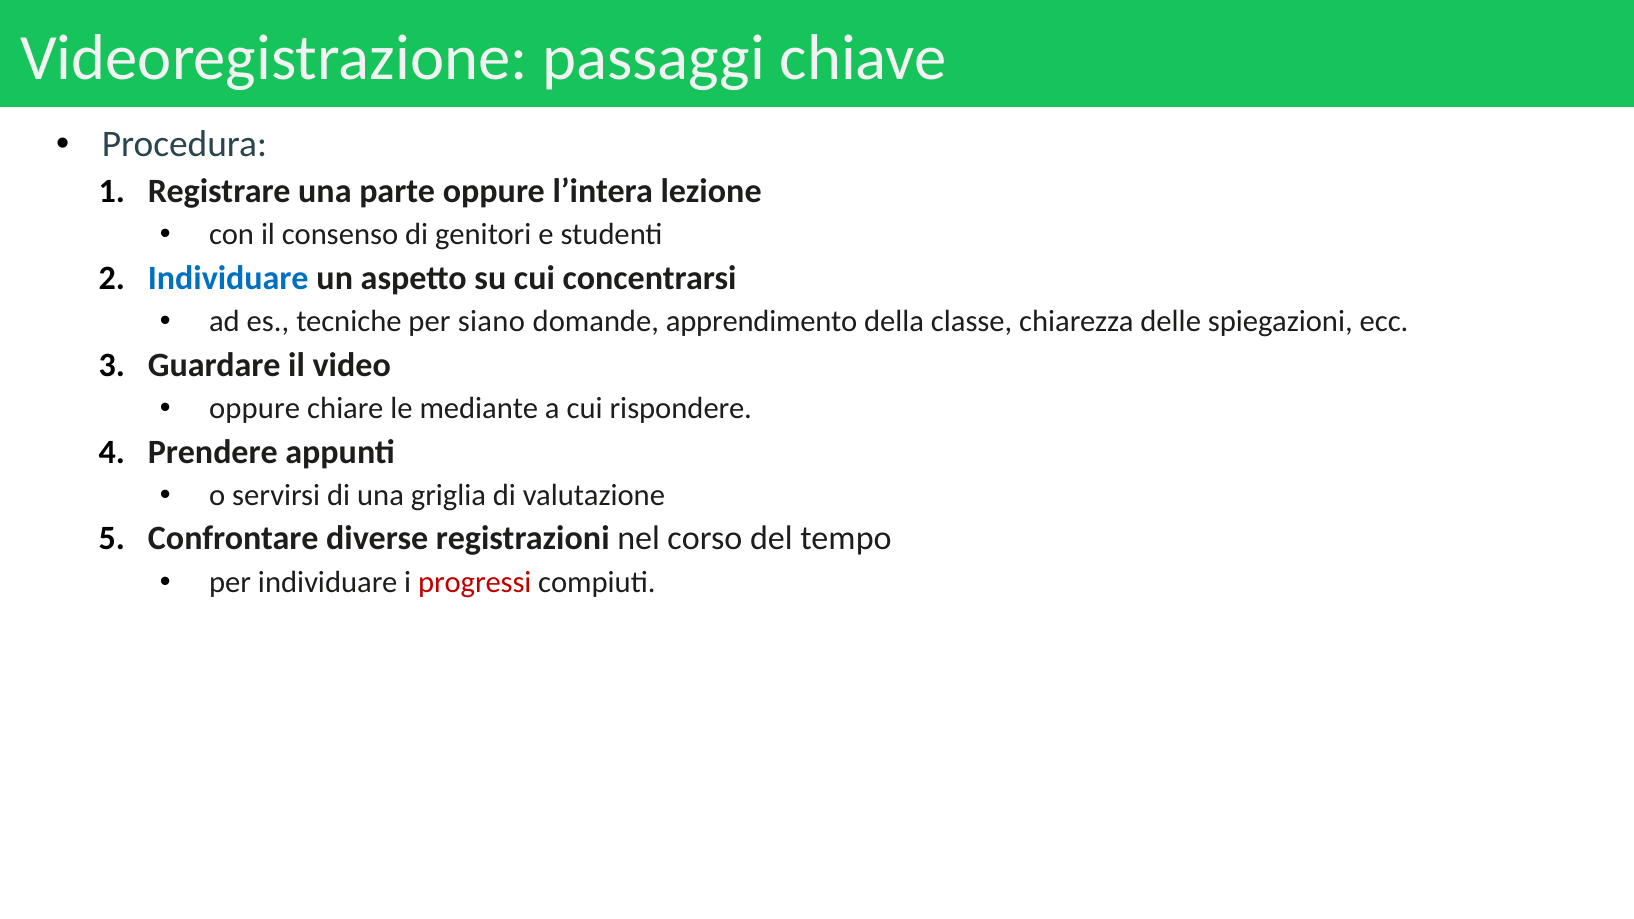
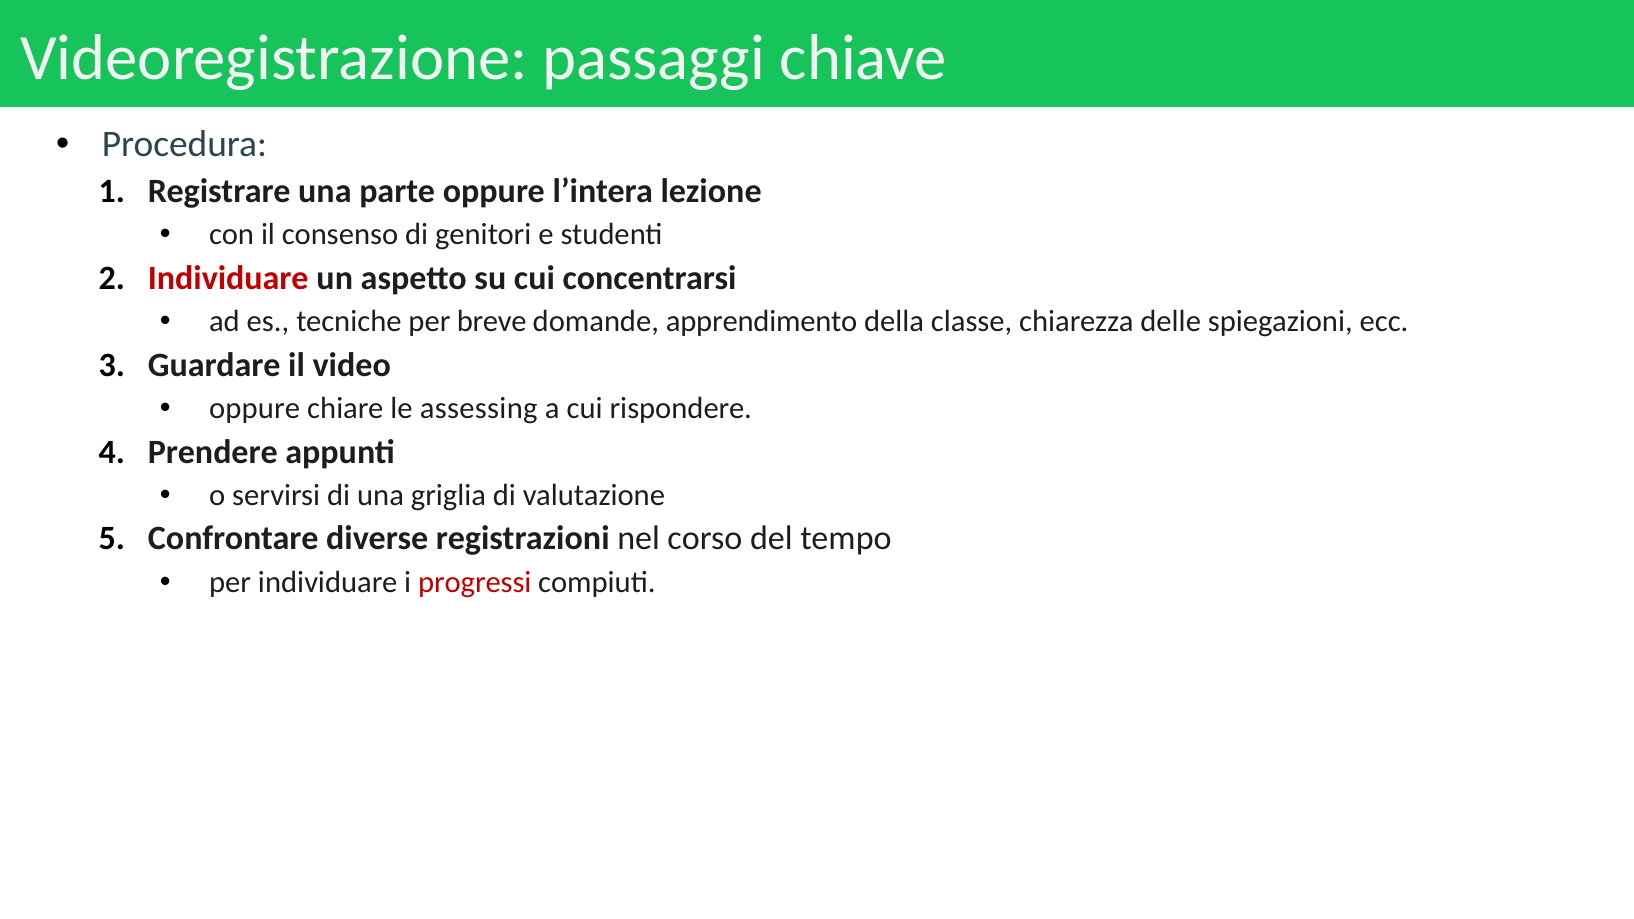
Individuare at (228, 278) colour: blue -> red
siano: siano -> breve
mediante: mediante -> assessing
